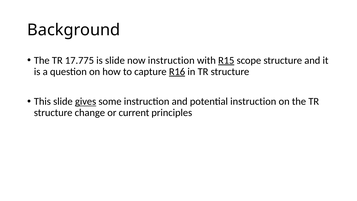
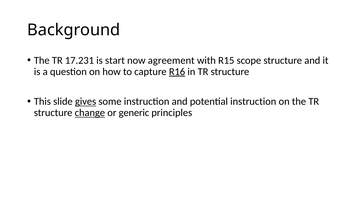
17.775: 17.775 -> 17.231
is slide: slide -> start
now instruction: instruction -> agreement
R15 underline: present -> none
change underline: none -> present
current: current -> generic
